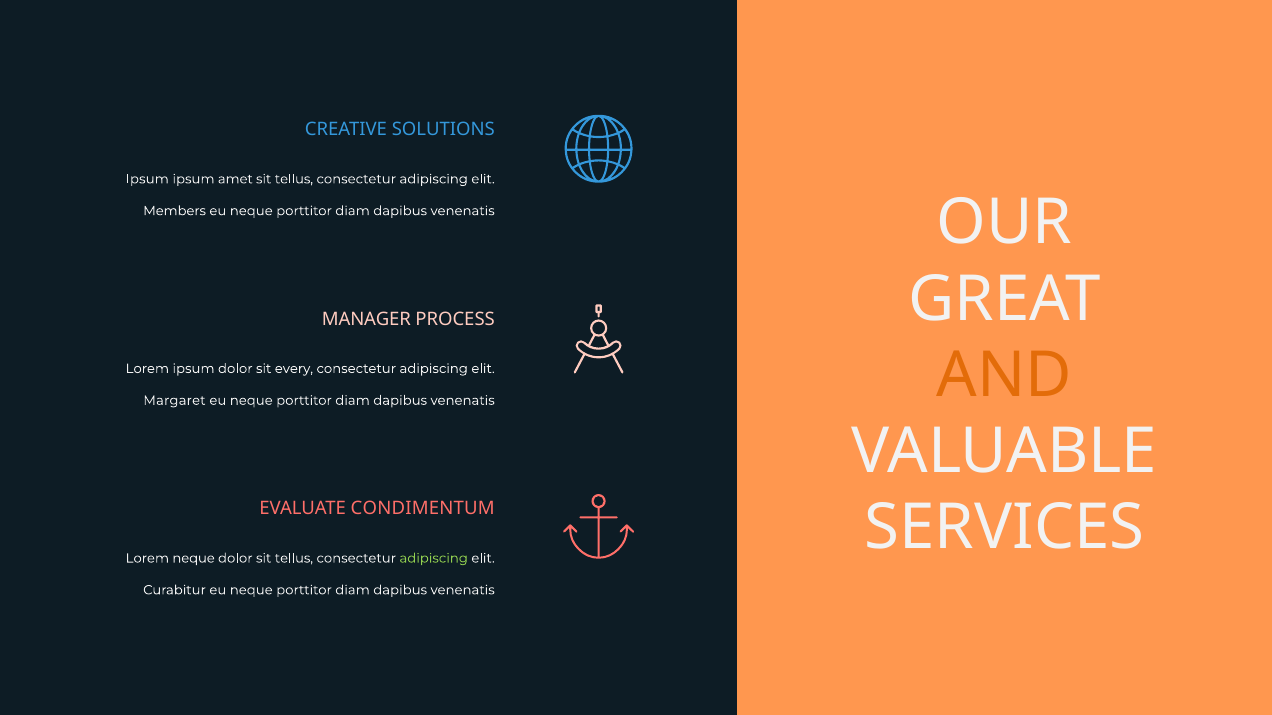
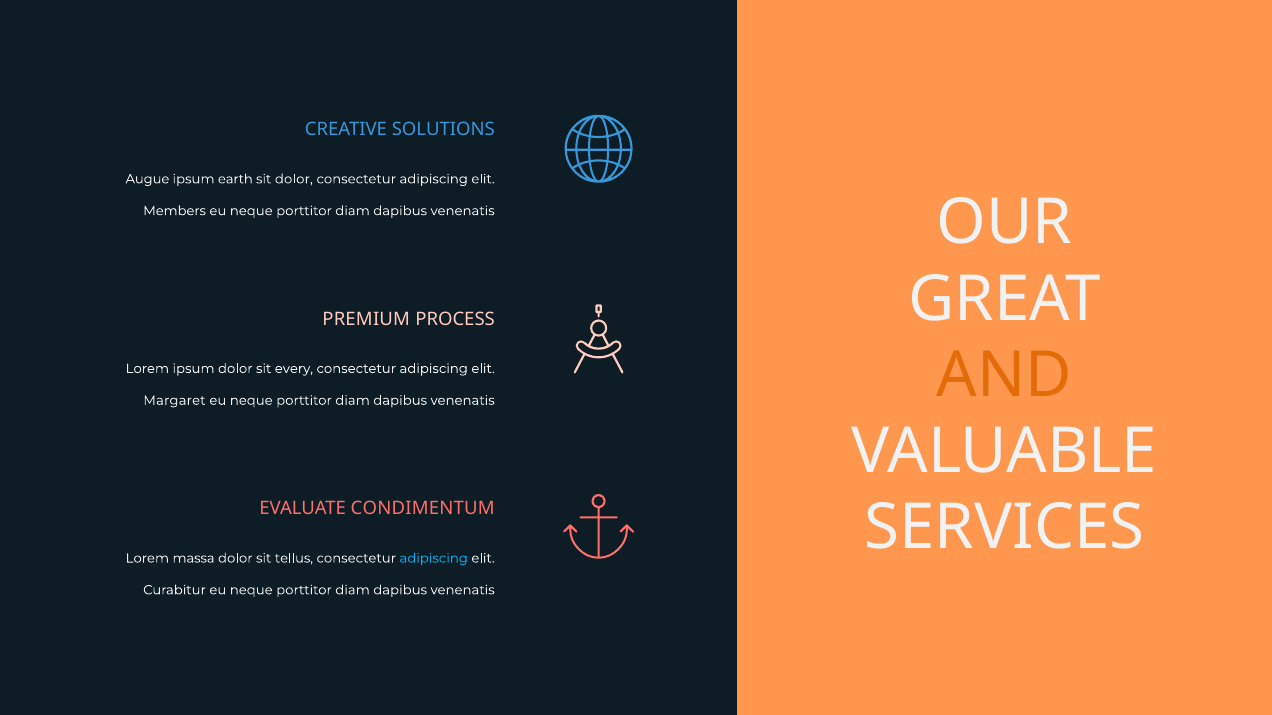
Ipsum at (147, 179): Ipsum -> Augue
amet: amet -> earth
tellus at (294, 179): tellus -> dolor
MANAGER: MANAGER -> PREMIUM
Lorem neque: neque -> massa
adipiscing at (434, 559) colour: light green -> light blue
